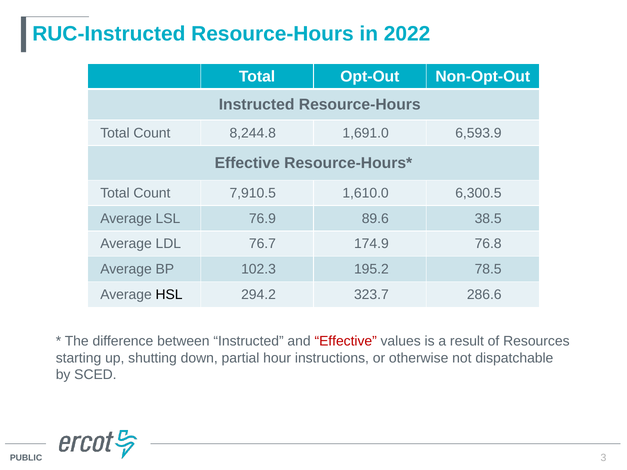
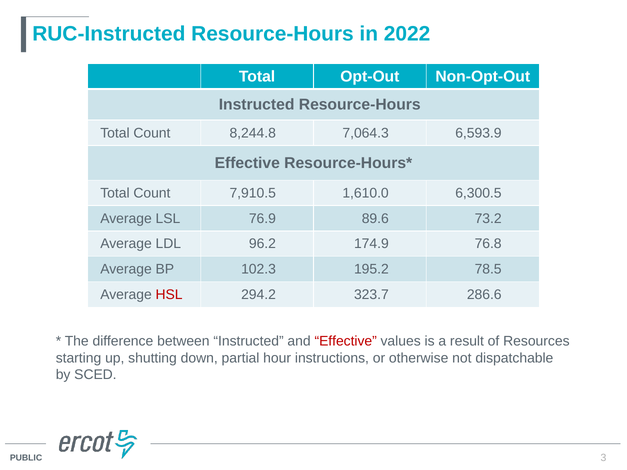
1,691.0: 1,691.0 -> 7,064.3
38.5: 38.5 -> 73.2
76.7: 76.7 -> 96.2
HSL colour: black -> red
